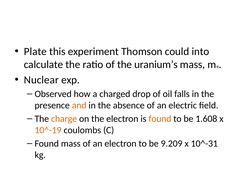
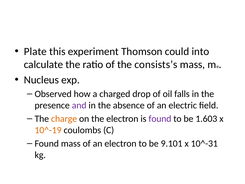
uranium’s: uranium’s -> consists’s
Nuclear: Nuclear -> Nucleus
and colour: orange -> purple
found at (160, 119) colour: orange -> purple
1.608: 1.608 -> 1.603
9.209: 9.209 -> 9.101
